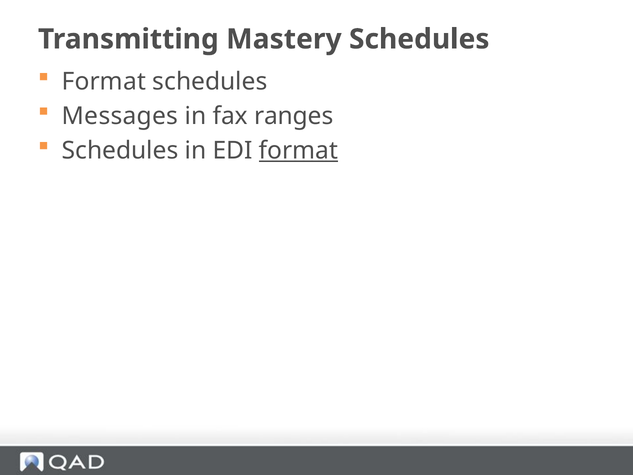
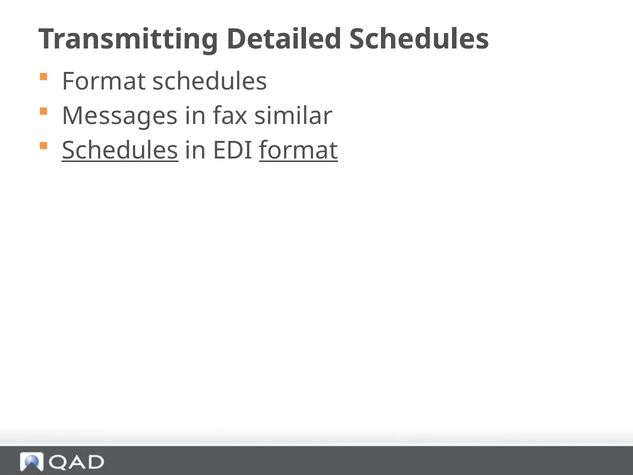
Mastery: Mastery -> Detailed
ranges: ranges -> similar
Schedules at (120, 150) underline: none -> present
